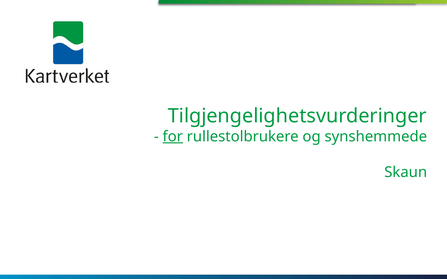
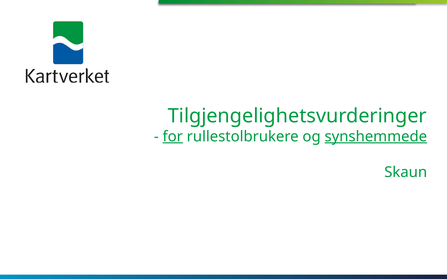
synshemmede underline: none -> present
